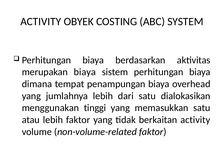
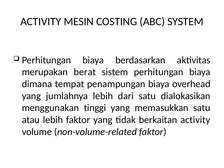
OBYEK: OBYEK -> MESIN
merupakan biaya: biaya -> berat
